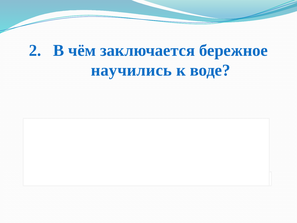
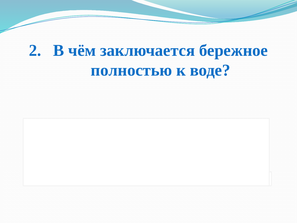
научились at (131, 70): научились -> полностью
